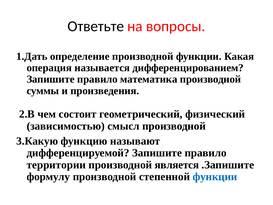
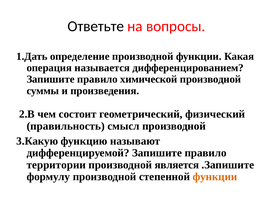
математика: математика -> химической
зависимостью: зависимостью -> правильность
функции at (215, 176) colour: blue -> orange
